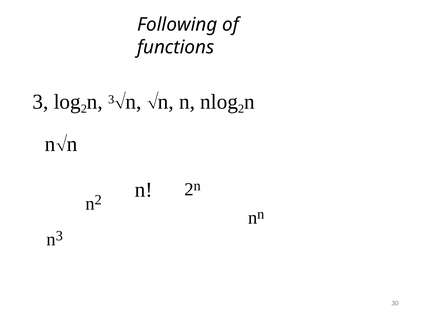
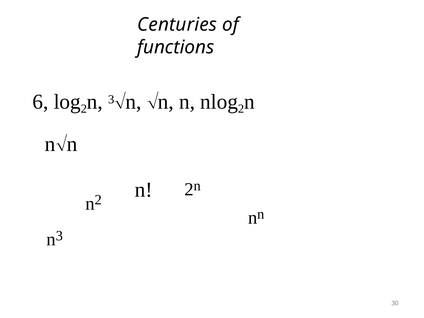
Following: Following -> Centuries
3 at (40, 102): 3 -> 6
